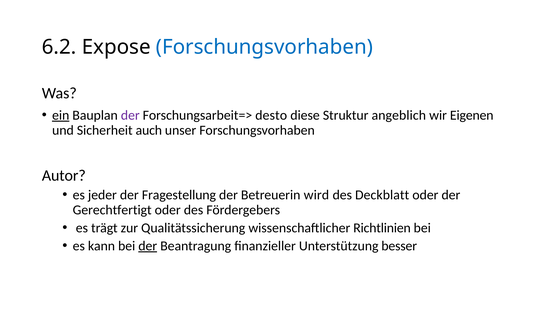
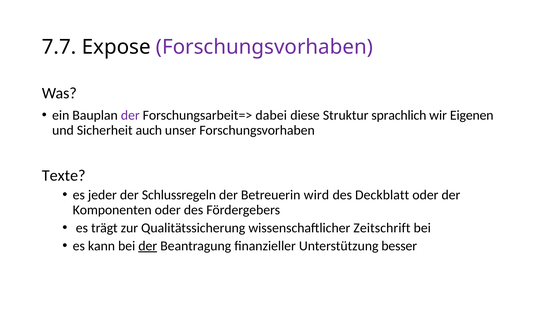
6.2: 6.2 -> 7.7
Forschungsvorhaben at (264, 47) colour: blue -> purple
ein underline: present -> none
desto: desto -> dabei
angeblich: angeblich -> sprachlich
Autor: Autor -> Texte
Fragestellung: Fragestellung -> Schlussregeln
Gerechtfertigt: Gerechtfertigt -> Komponenten
Richtlinien: Richtlinien -> Zeitschrift
